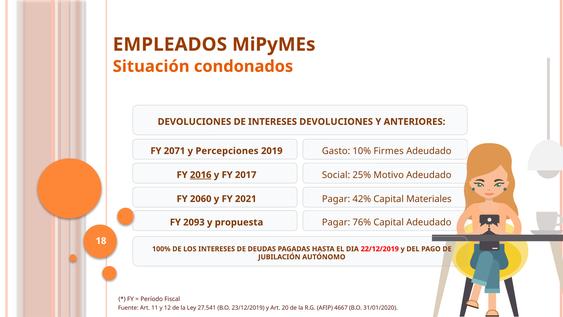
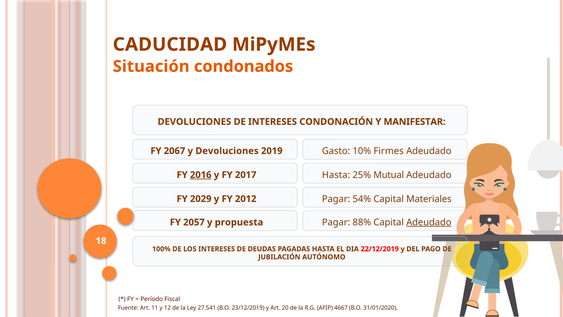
EMPLEADOS: EMPLEADOS -> CADUCIDAD
INTERESES DEVOLUCIONES: DEVOLUCIONES -> CONDONACIÓN
ANTERIORES: ANTERIORES -> MANIFESTAR
2071: 2071 -> 2067
y Percepciones: Percepciones -> Devoluciones
2017 Social: Social -> Hasta
Motivo: Motivo -> Mutual
2060: 2060 -> 2029
2021: 2021 -> 2012
42%: 42% -> 54%
2093: 2093 -> 2057
76%: 76% -> 88%
Adeudado at (429, 222) underline: none -> present
